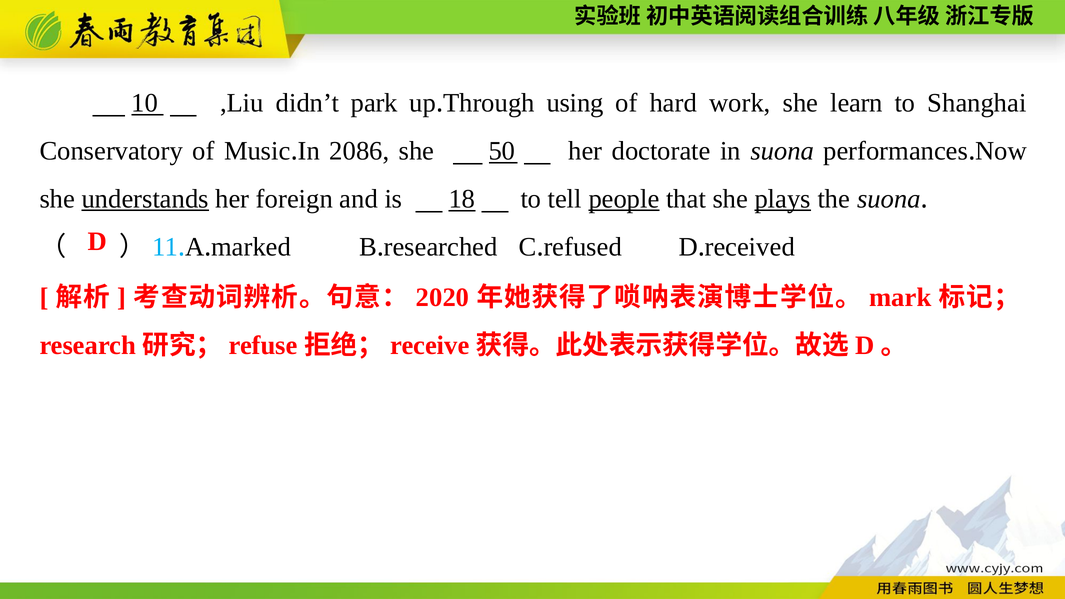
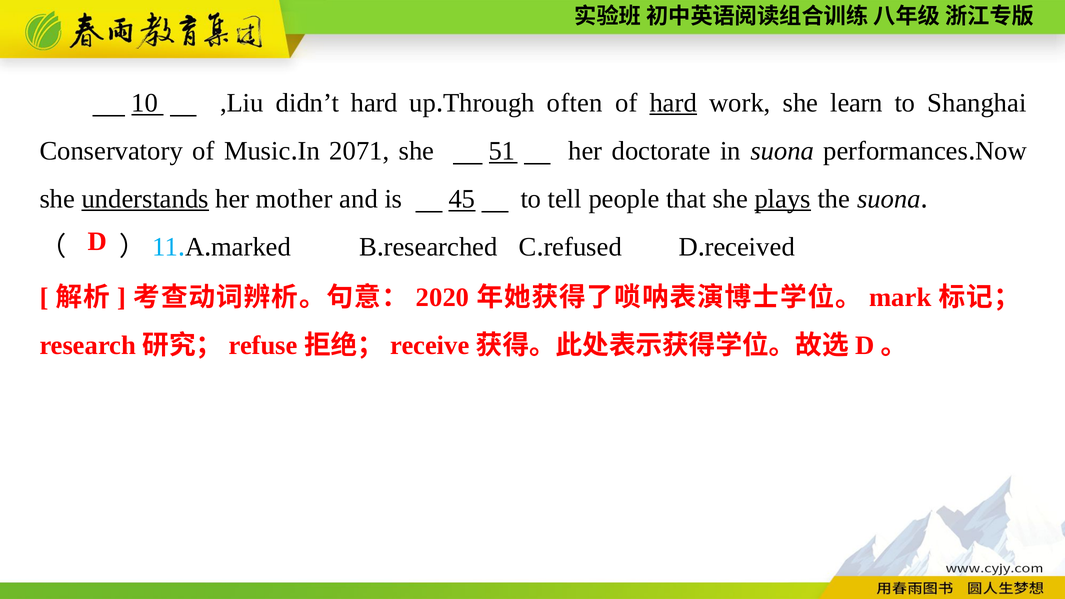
didn’t park: park -> hard
using: using -> often
hard at (673, 103) underline: none -> present
2086: 2086 -> 2071
50: 50 -> 51
foreign: foreign -> mother
18: 18 -> 45
people underline: present -> none
